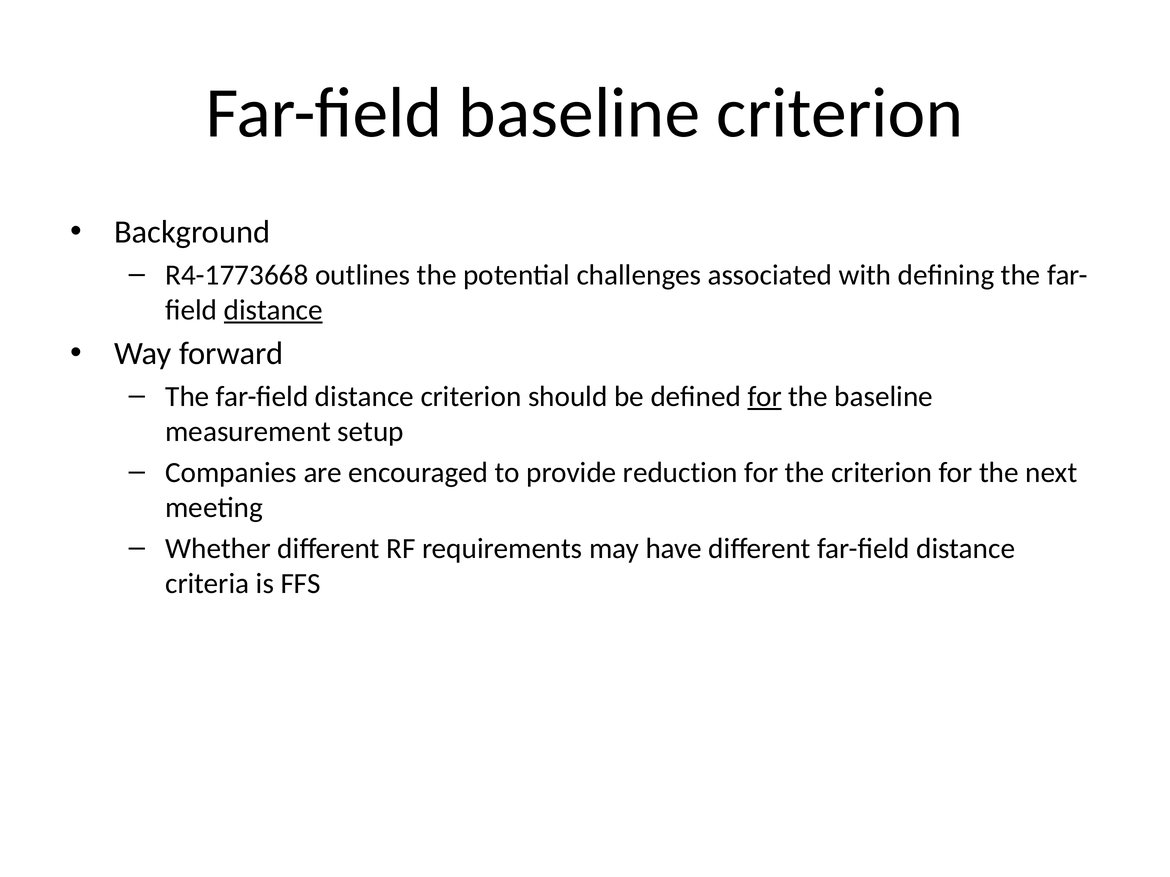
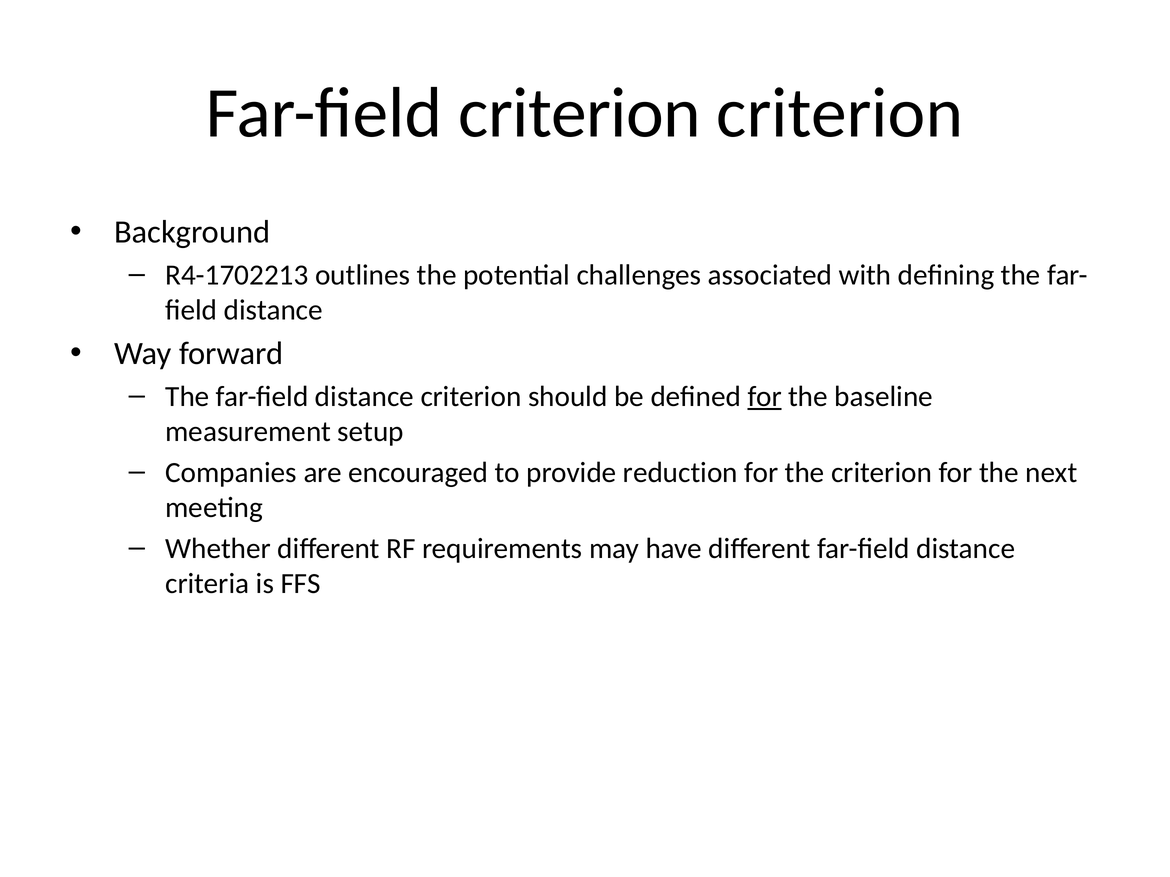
Far-field baseline: baseline -> criterion
R4-1773668: R4-1773668 -> R4-1702213
distance at (273, 310) underline: present -> none
